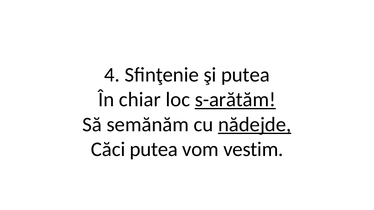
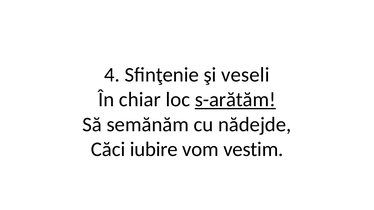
şi putea: putea -> veseli
nădejde underline: present -> none
Căci putea: putea -> iubire
